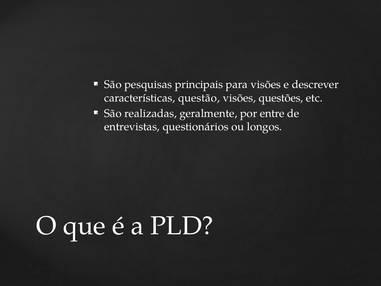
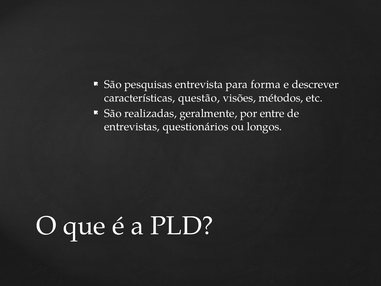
principais: principais -> entrevista
para visões: visões -> forma
questões: questões -> métodos
